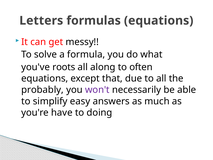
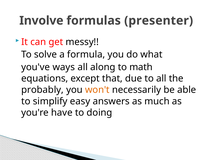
Letters: Letters -> Involve
formulas equations: equations -> presenter
roots: roots -> ways
often: often -> math
won't colour: purple -> orange
